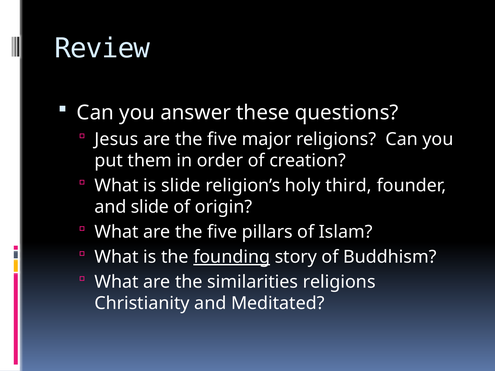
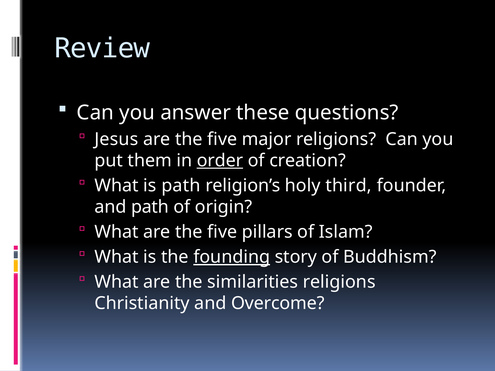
order underline: none -> present
is slide: slide -> path
and slide: slide -> path
Meditated: Meditated -> Overcome
